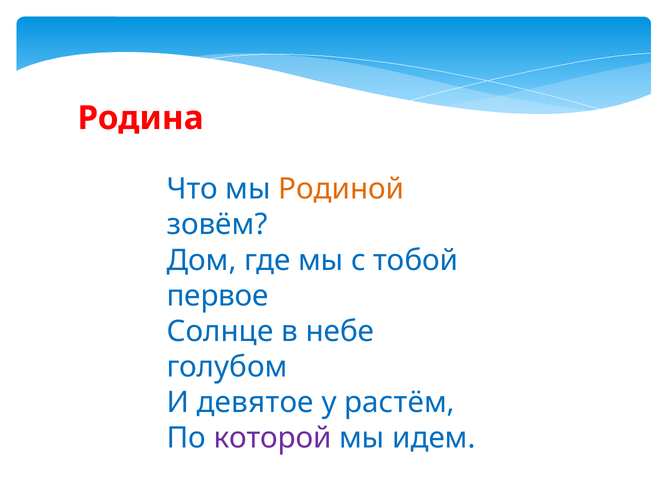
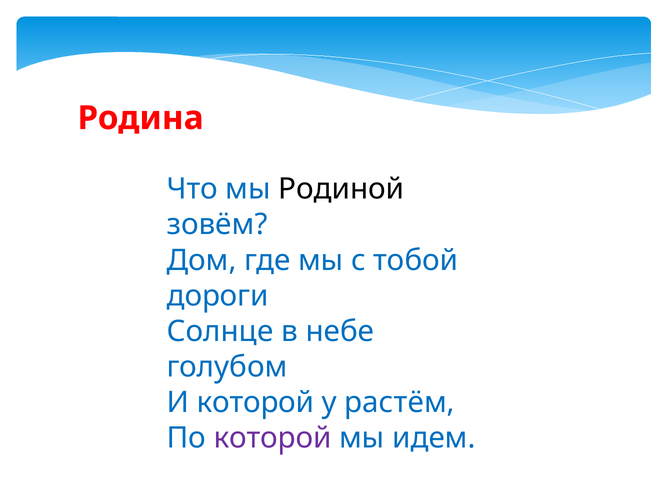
Родиной colour: orange -> black
первое: первое -> дороги
И девятое: девятое -> которой
